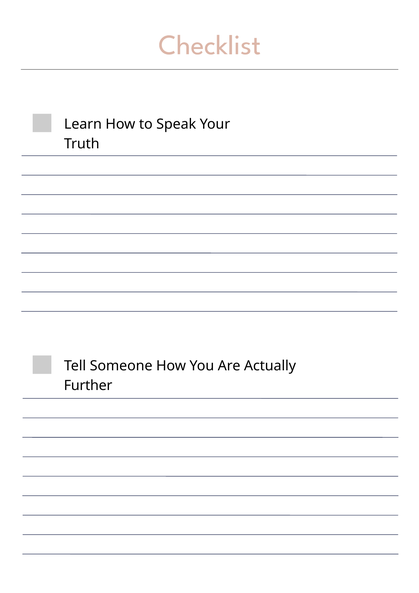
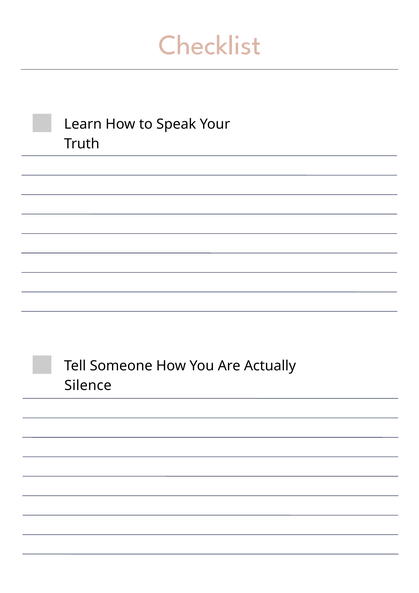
Further: Further -> Silence
